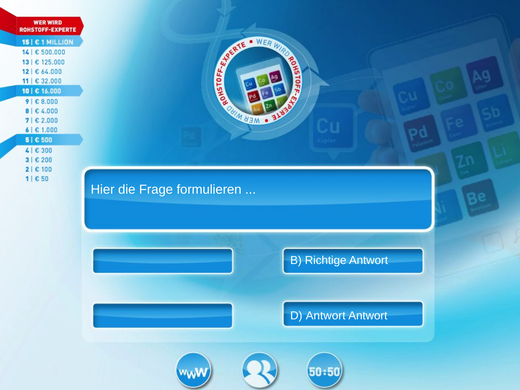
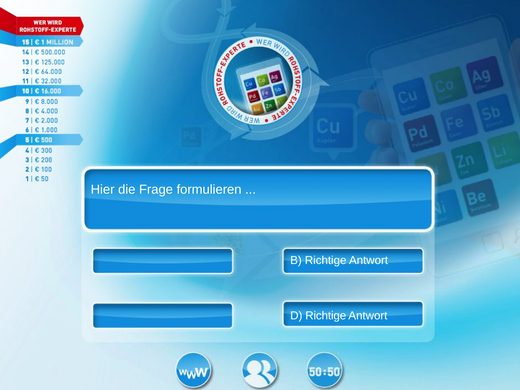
D Antwort: Antwort -> Richtige
